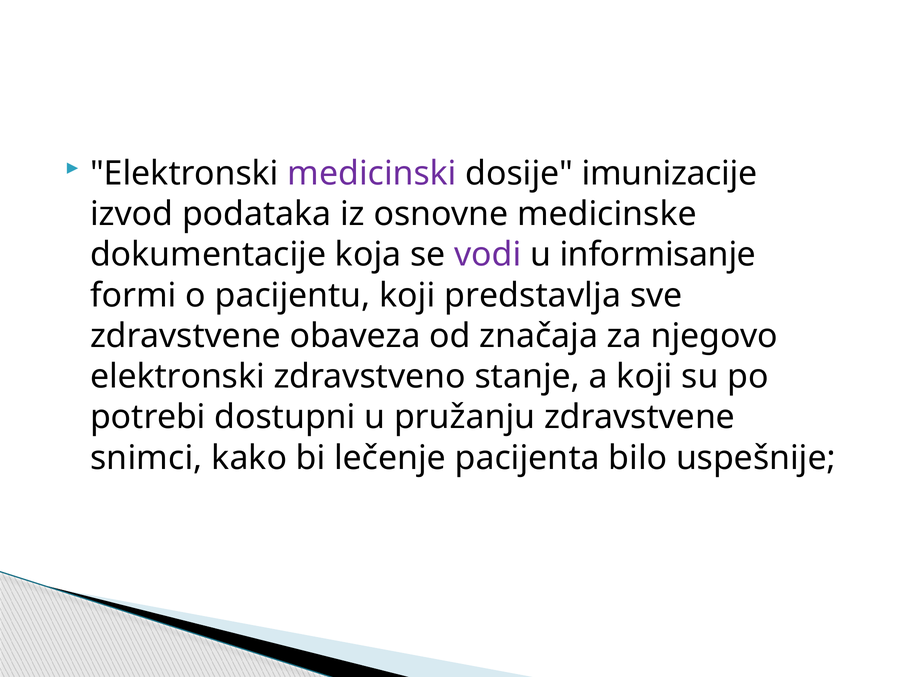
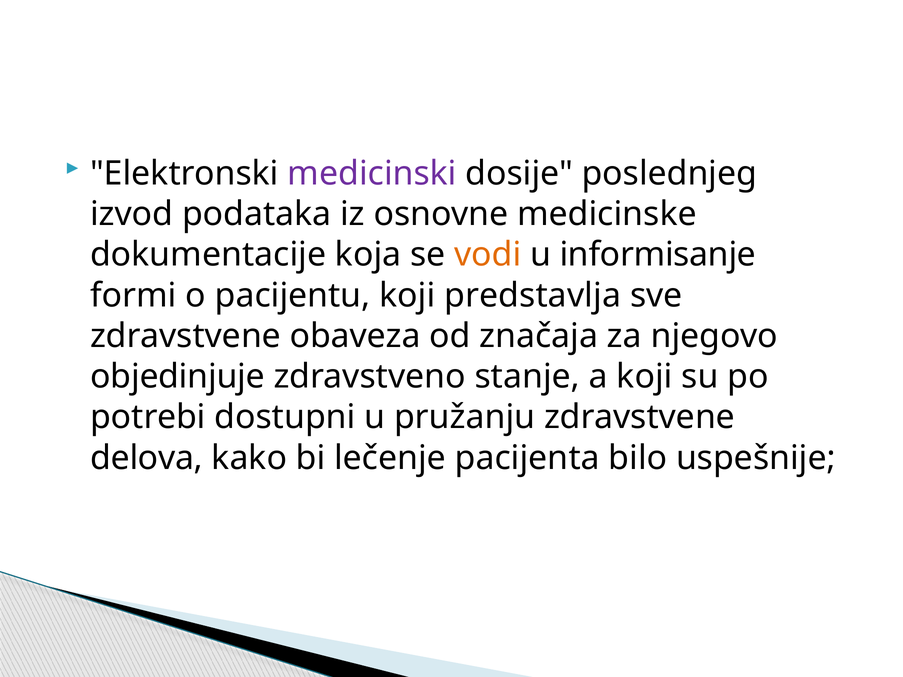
imunizacije: imunizacije -> poslednjeg
vodi colour: purple -> orange
elektronski at (177, 377): elektronski -> objedinjuje
snimci: snimci -> delova
